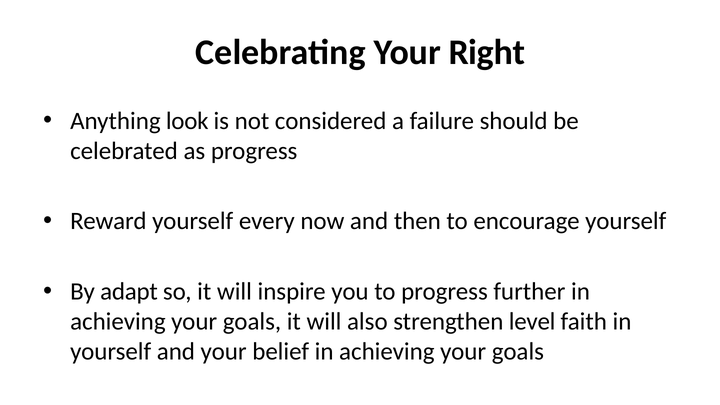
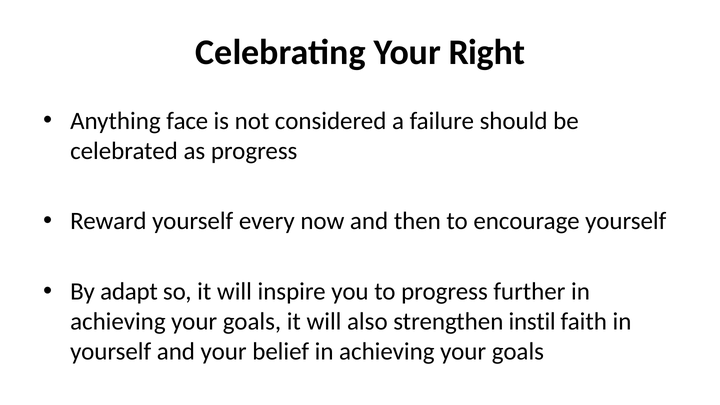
look: look -> face
level: level -> instil
